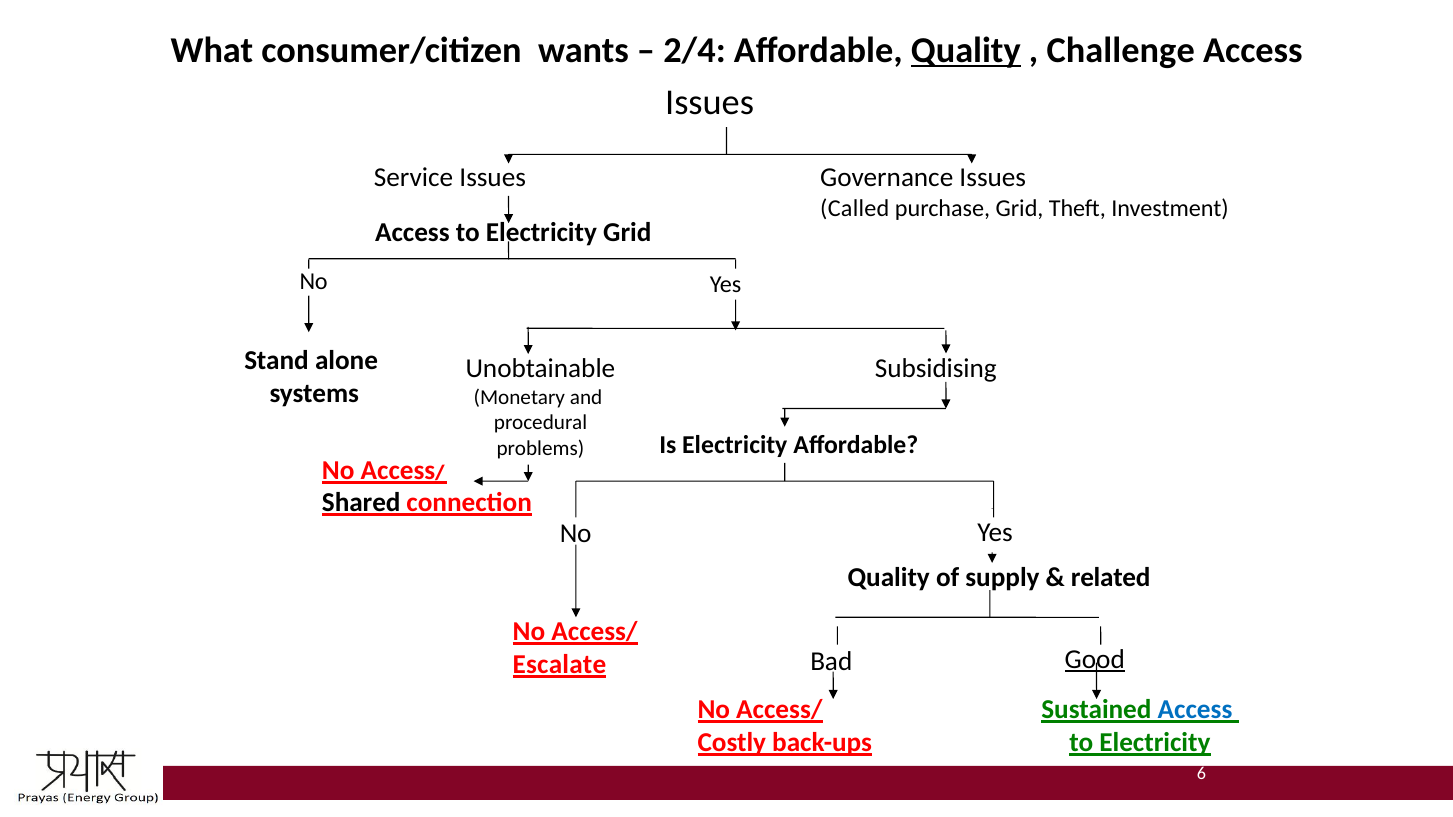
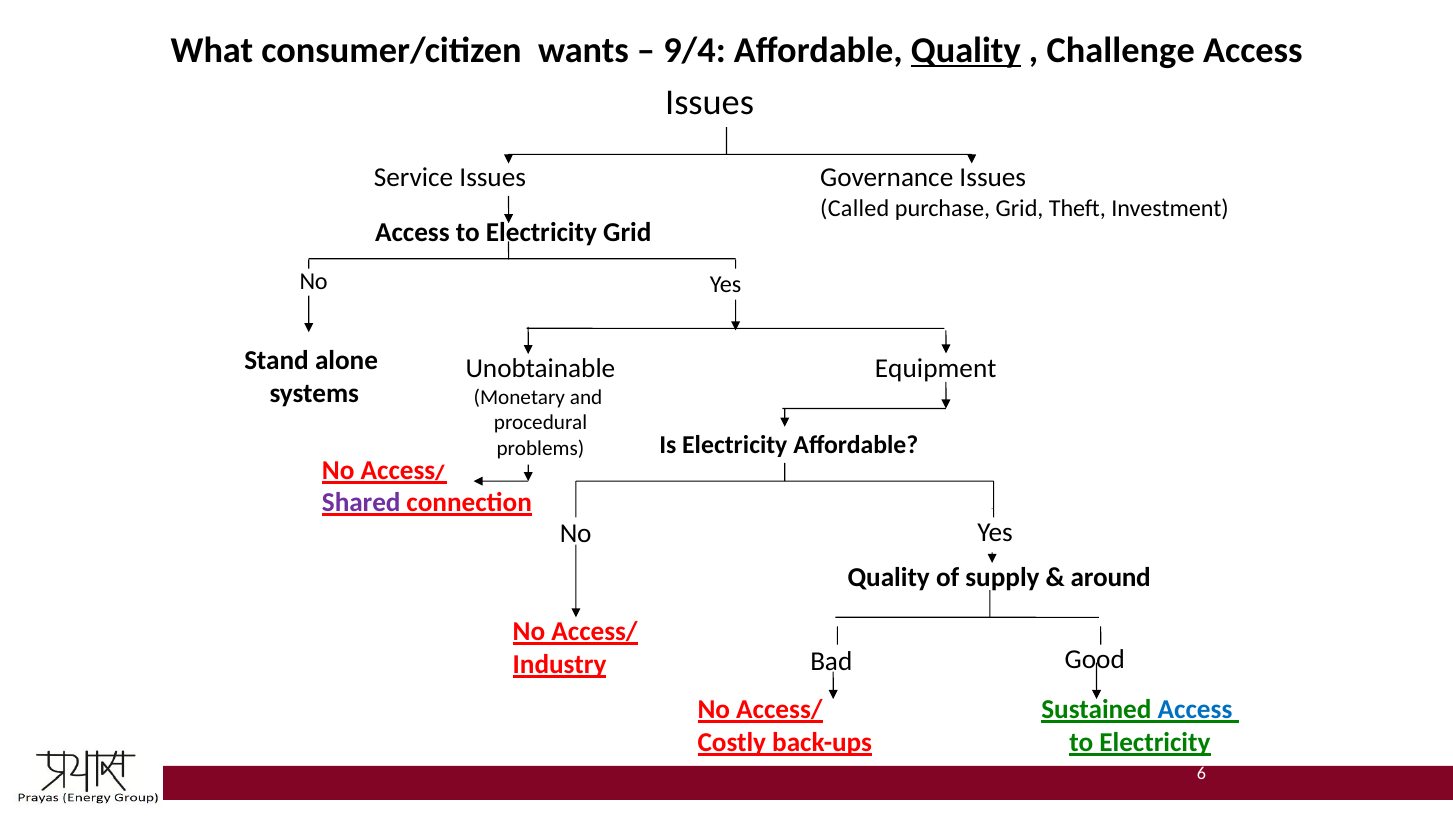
2/4: 2/4 -> 9/4
Subsidising: Subsidising -> Equipment
Shared colour: black -> purple
related: related -> around
Good underline: present -> none
Escalate: Escalate -> Industry
